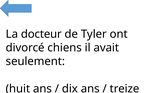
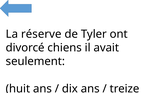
docteur: docteur -> réserve
